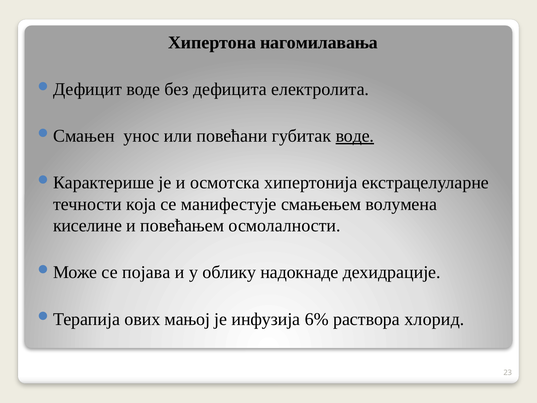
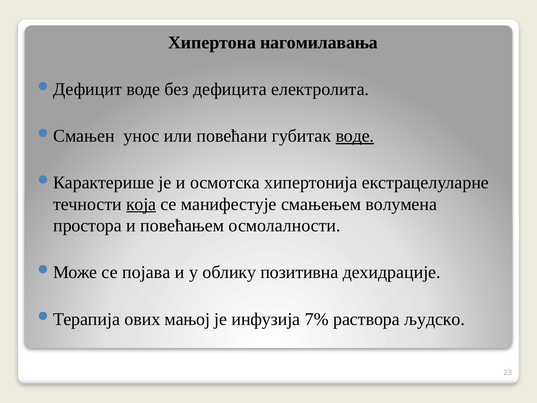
која underline: none -> present
киселине: киселине -> простора
надокнаде: надокнаде -> позитивна
6%: 6% -> 7%
хлорид: хлорид -> људско
